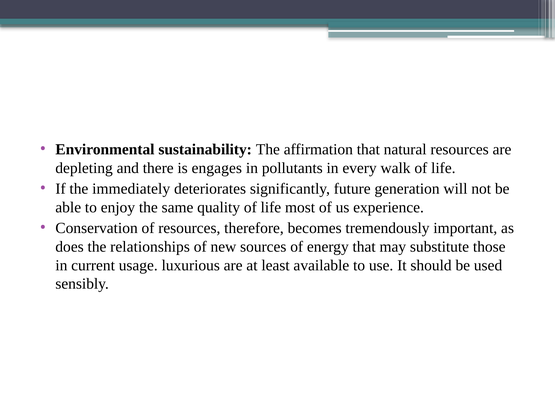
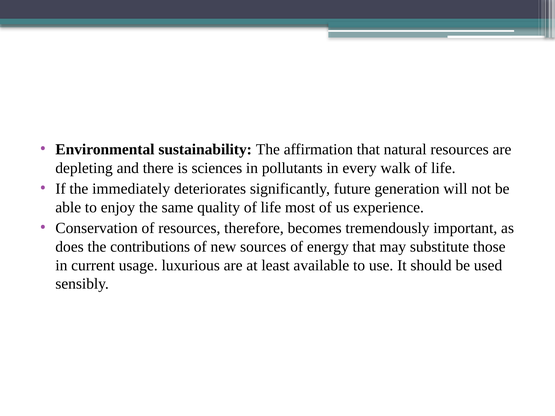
engages: engages -> sciences
relationships: relationships -> contributions
